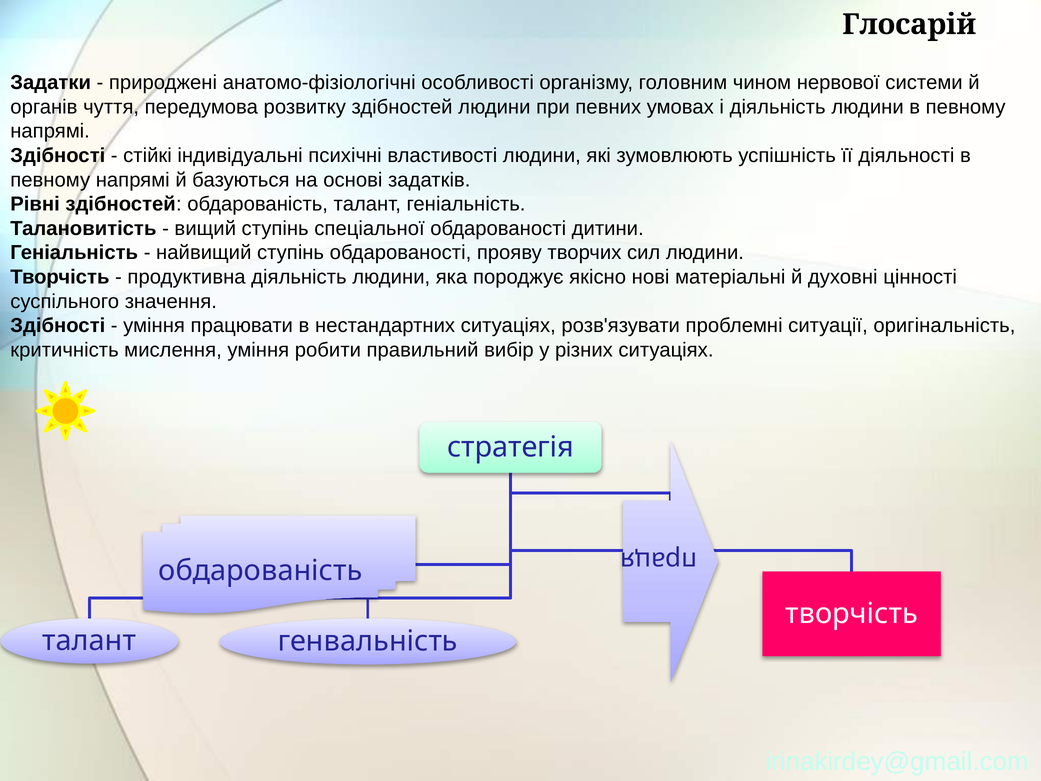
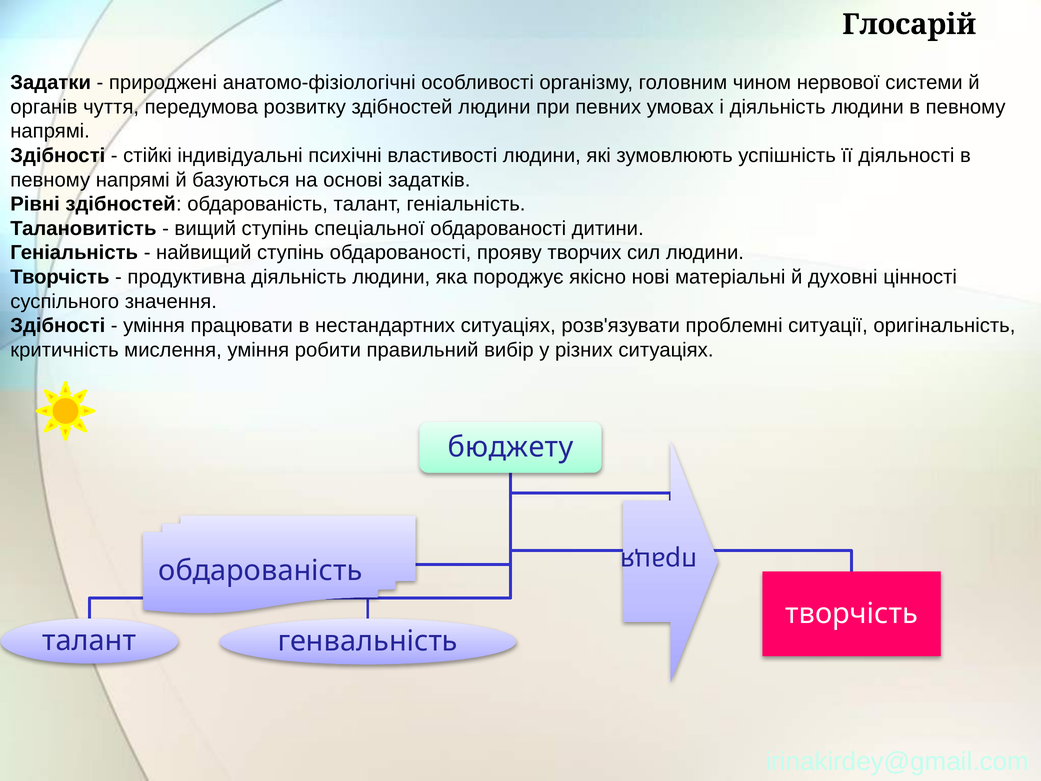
стратегія: стратегія -> бюджету
